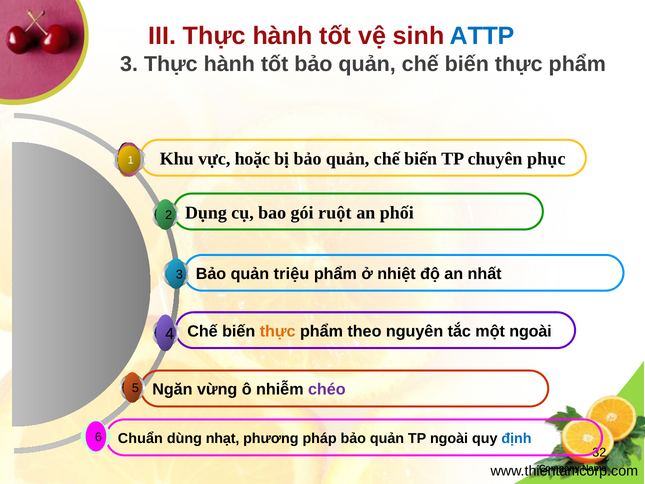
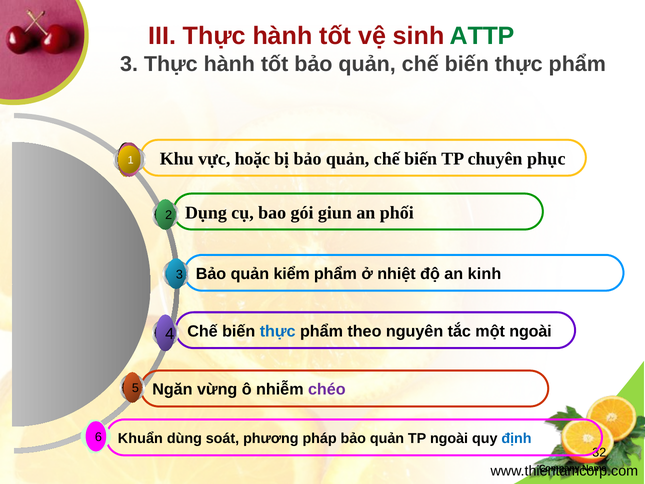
ATTP colour: blue -> green
ruột: ruột -> giun
triệu: triệu -> kiểm
nhất: nhất -> kinh
thực at (278, 331) colour: orange -> blue
Chuẩn: Chuẩn -> Khuẩn
nhạt: nhạt -> soát
